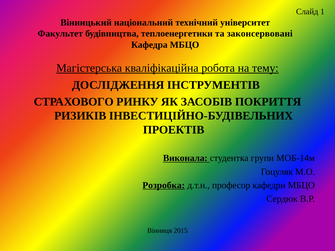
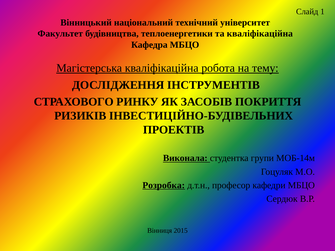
та законсервовані: законсервовані -> кваліфікаційна
